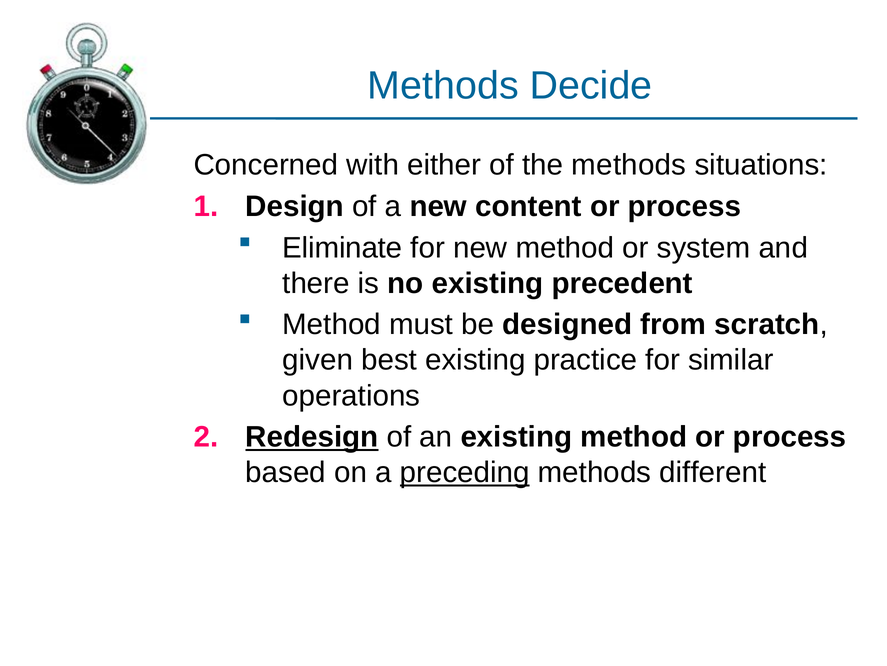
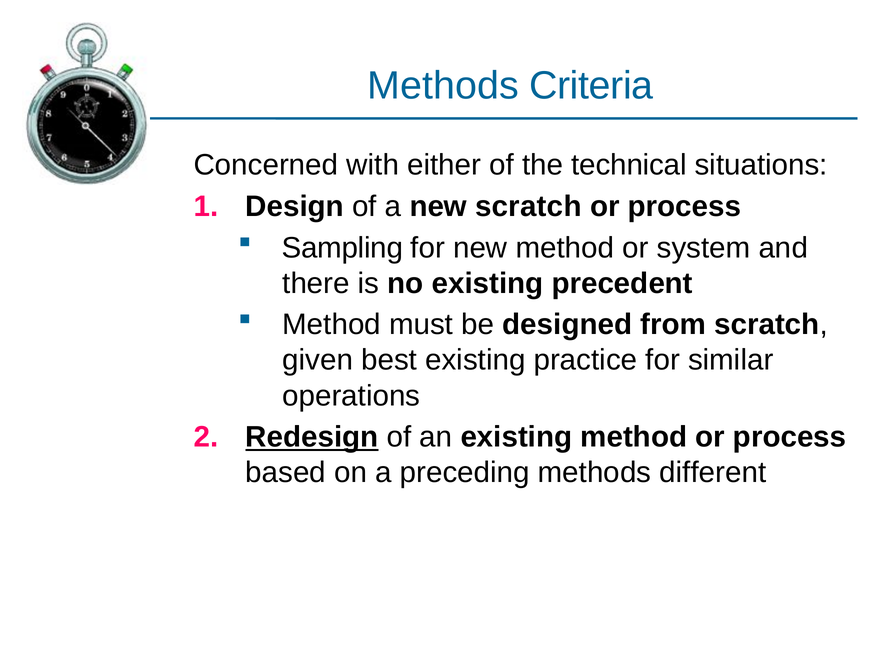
Decide: Decide -> Criteria
the methods: methods -> technical
new content: content -> scratch
Eliminate: Eliminate -> Sampling
preceding underline: present -> none
